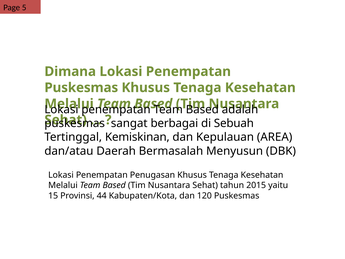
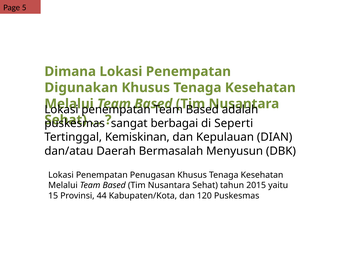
Puskesmas at (81, 88): Puskesmas -> Digunakan
Sebuah: Sebuah -> Seperti
AREA: AREA -> DIAN
